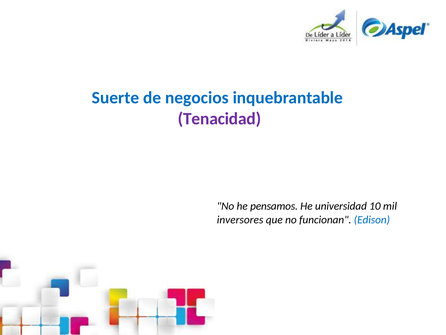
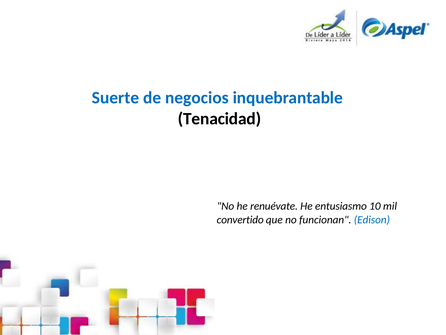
Tenacidad colour: purple -> black
pensamos: pensamos -> renuévate
universidad: universidad -> entusiasmo
inversores: inversores -> convertido
